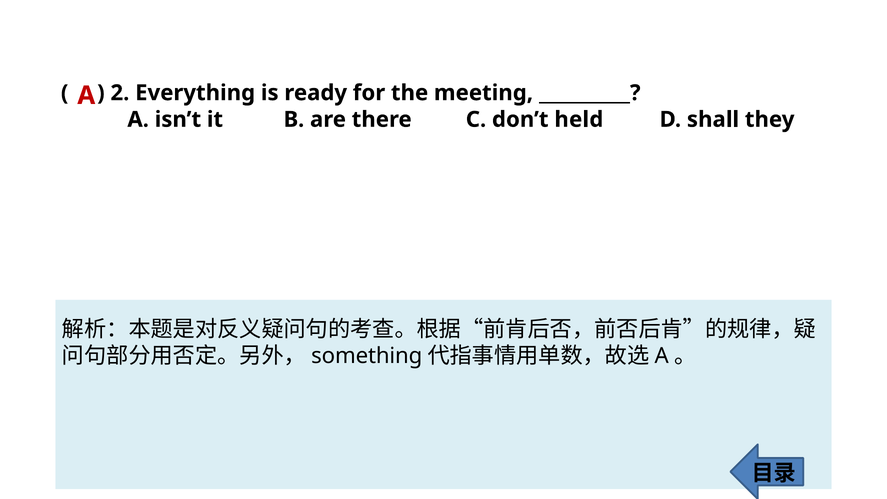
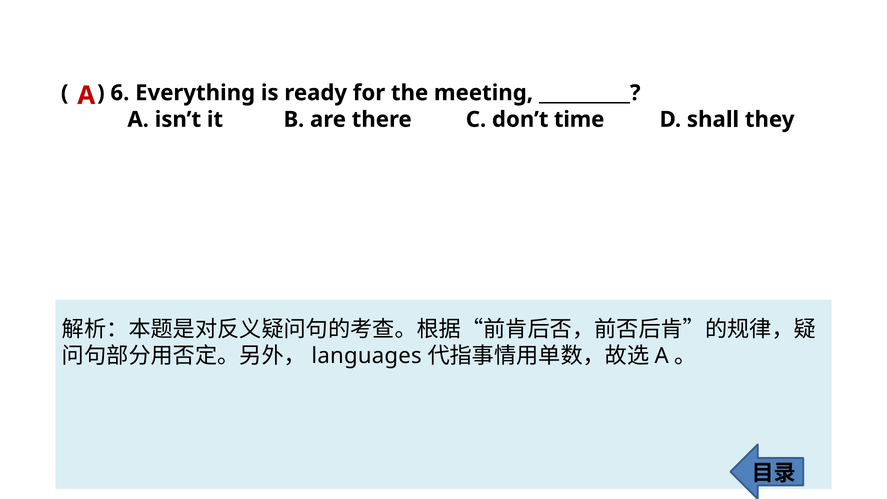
2: 2 -> 6
held: held -> time
something: something -> languages
